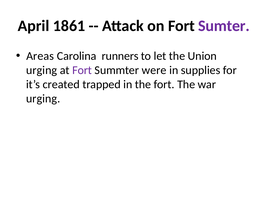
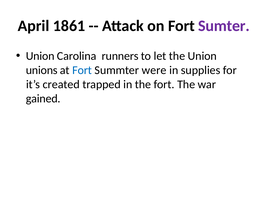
Areas at (40, 56): Areas -> Union
urging at (42, 70): urging -> unions
Fort at (82, 70) colour: purple -> blue
urging at (43, 99): urging -> gained
